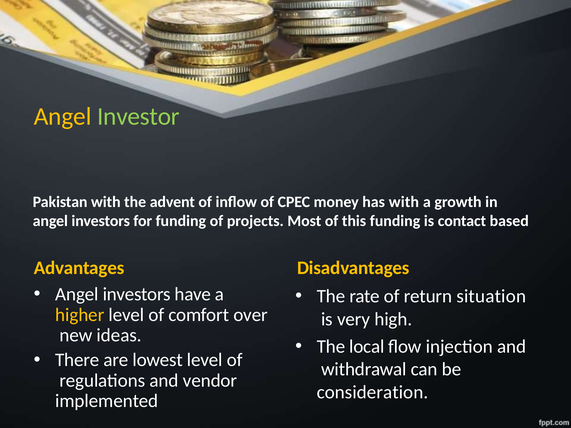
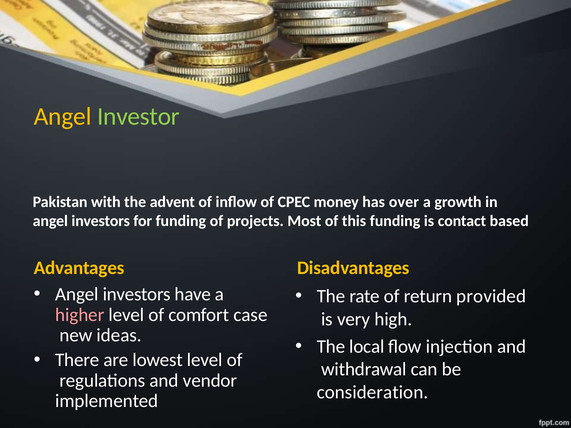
has with: with -> over
situation: situation -> provided
higher colour: yellow -> pink
over: over -> case
